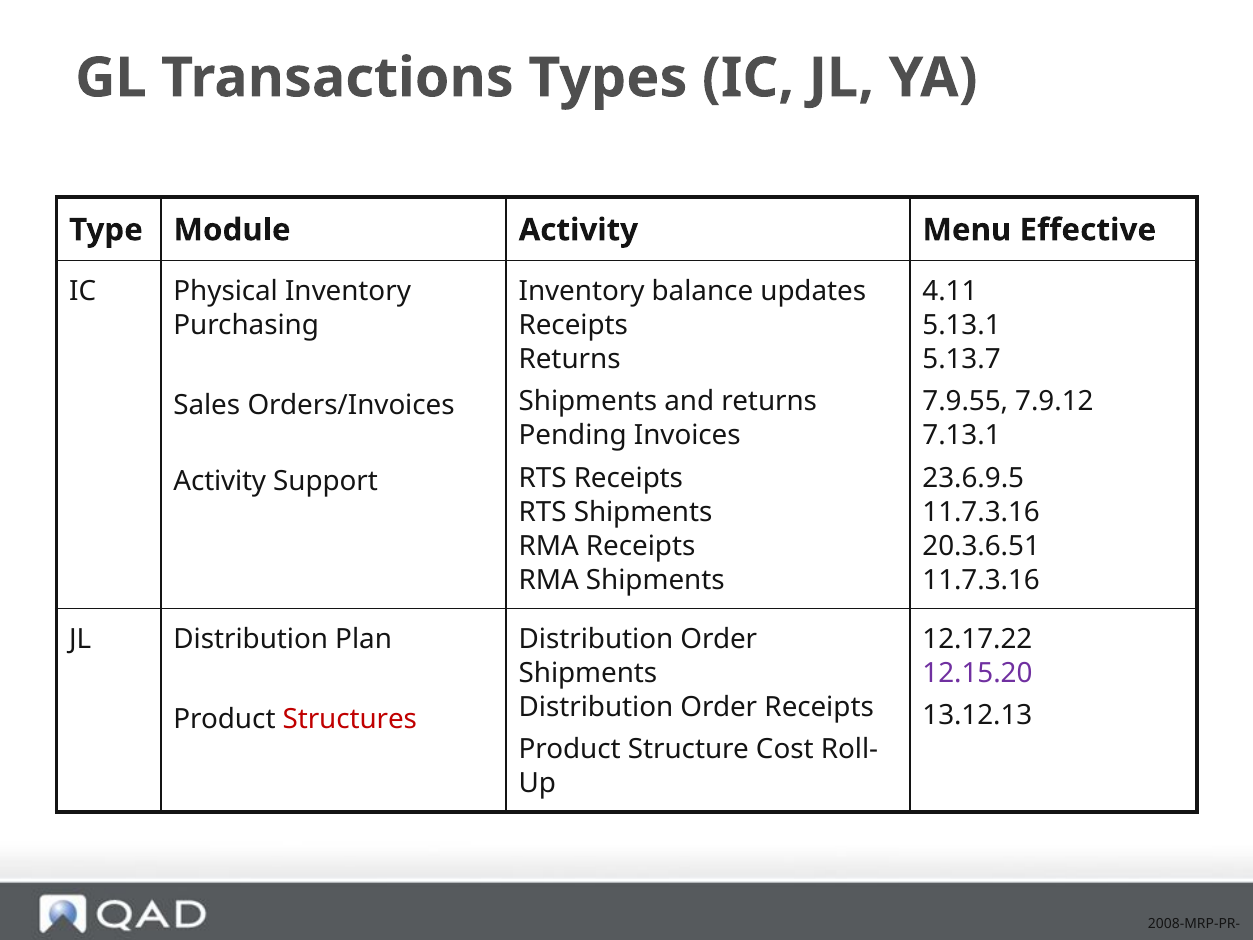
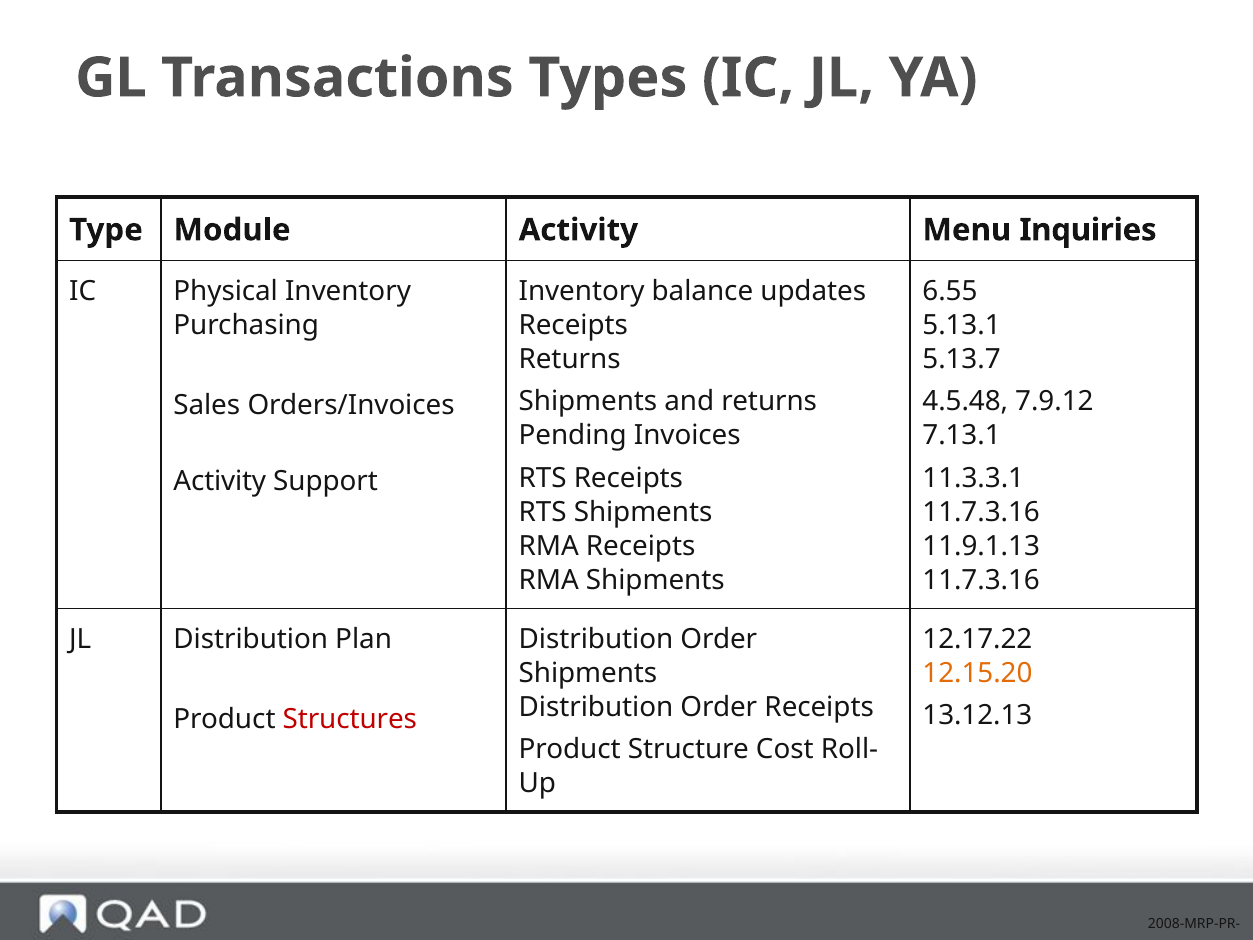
Effective: Effective -> Inquiries
4.11: 4.11 -> 6.55
7.9.55: 7.9.55 -> 4.5.48
23.6.9.5: 23.6.9.5 -> 11.3.3.1
20.3.6.51: 20.3.6.51 -> 11.9.1.13
12.15.20 colour: purple -> orange
